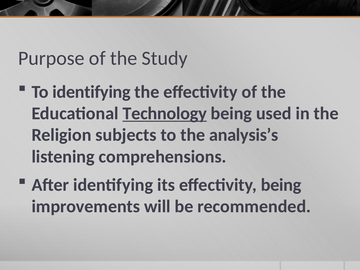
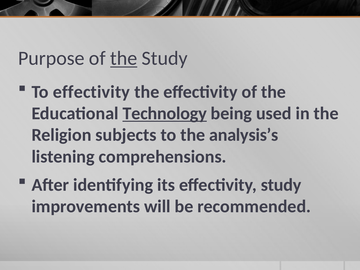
the at (124, 58) underline: none -> present
To identifying: identifying -> effectivity
effectivity being: being -> study
